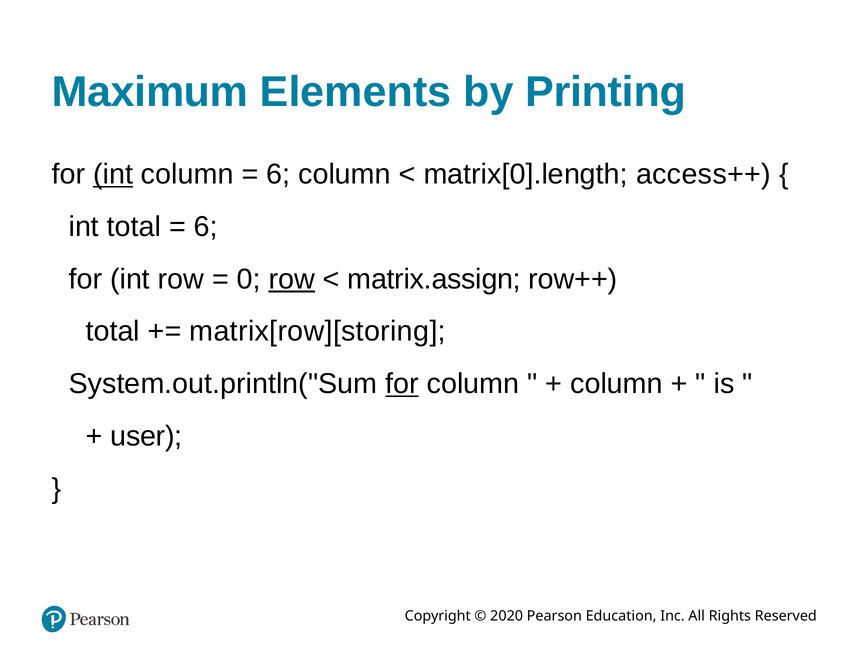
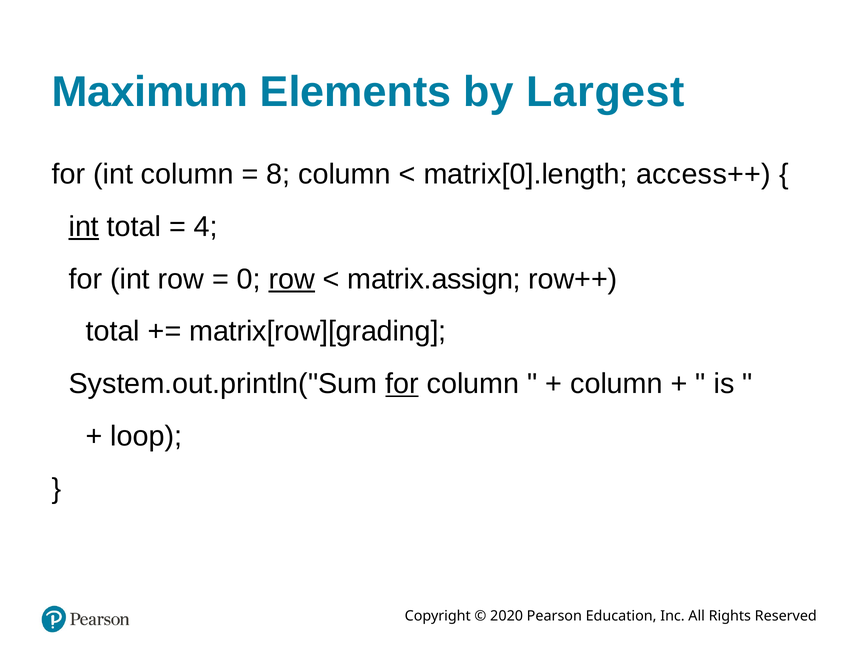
Printing: Printing -> Largest
int at (113, 174) underline: present -> none
6 at (278, 174): 6 -> 8
int at (84, 227) underline: none -> present
6 at (206, 227): 6 -> 4
matrix[row][storing: matrix[row][storing -> matrix[row][grading
user: user -> loop
